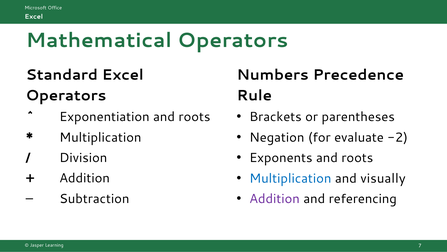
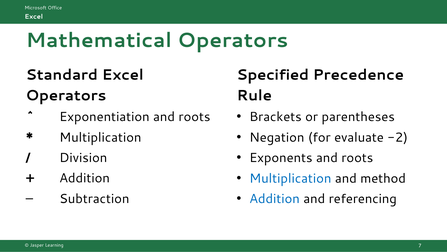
Numbers: Numbers -> Specified
visually: visually -> method
Addition at (274, 199) colour: purple -> blue
